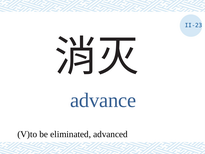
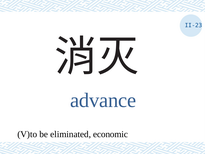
advanced: advanced -> economic
